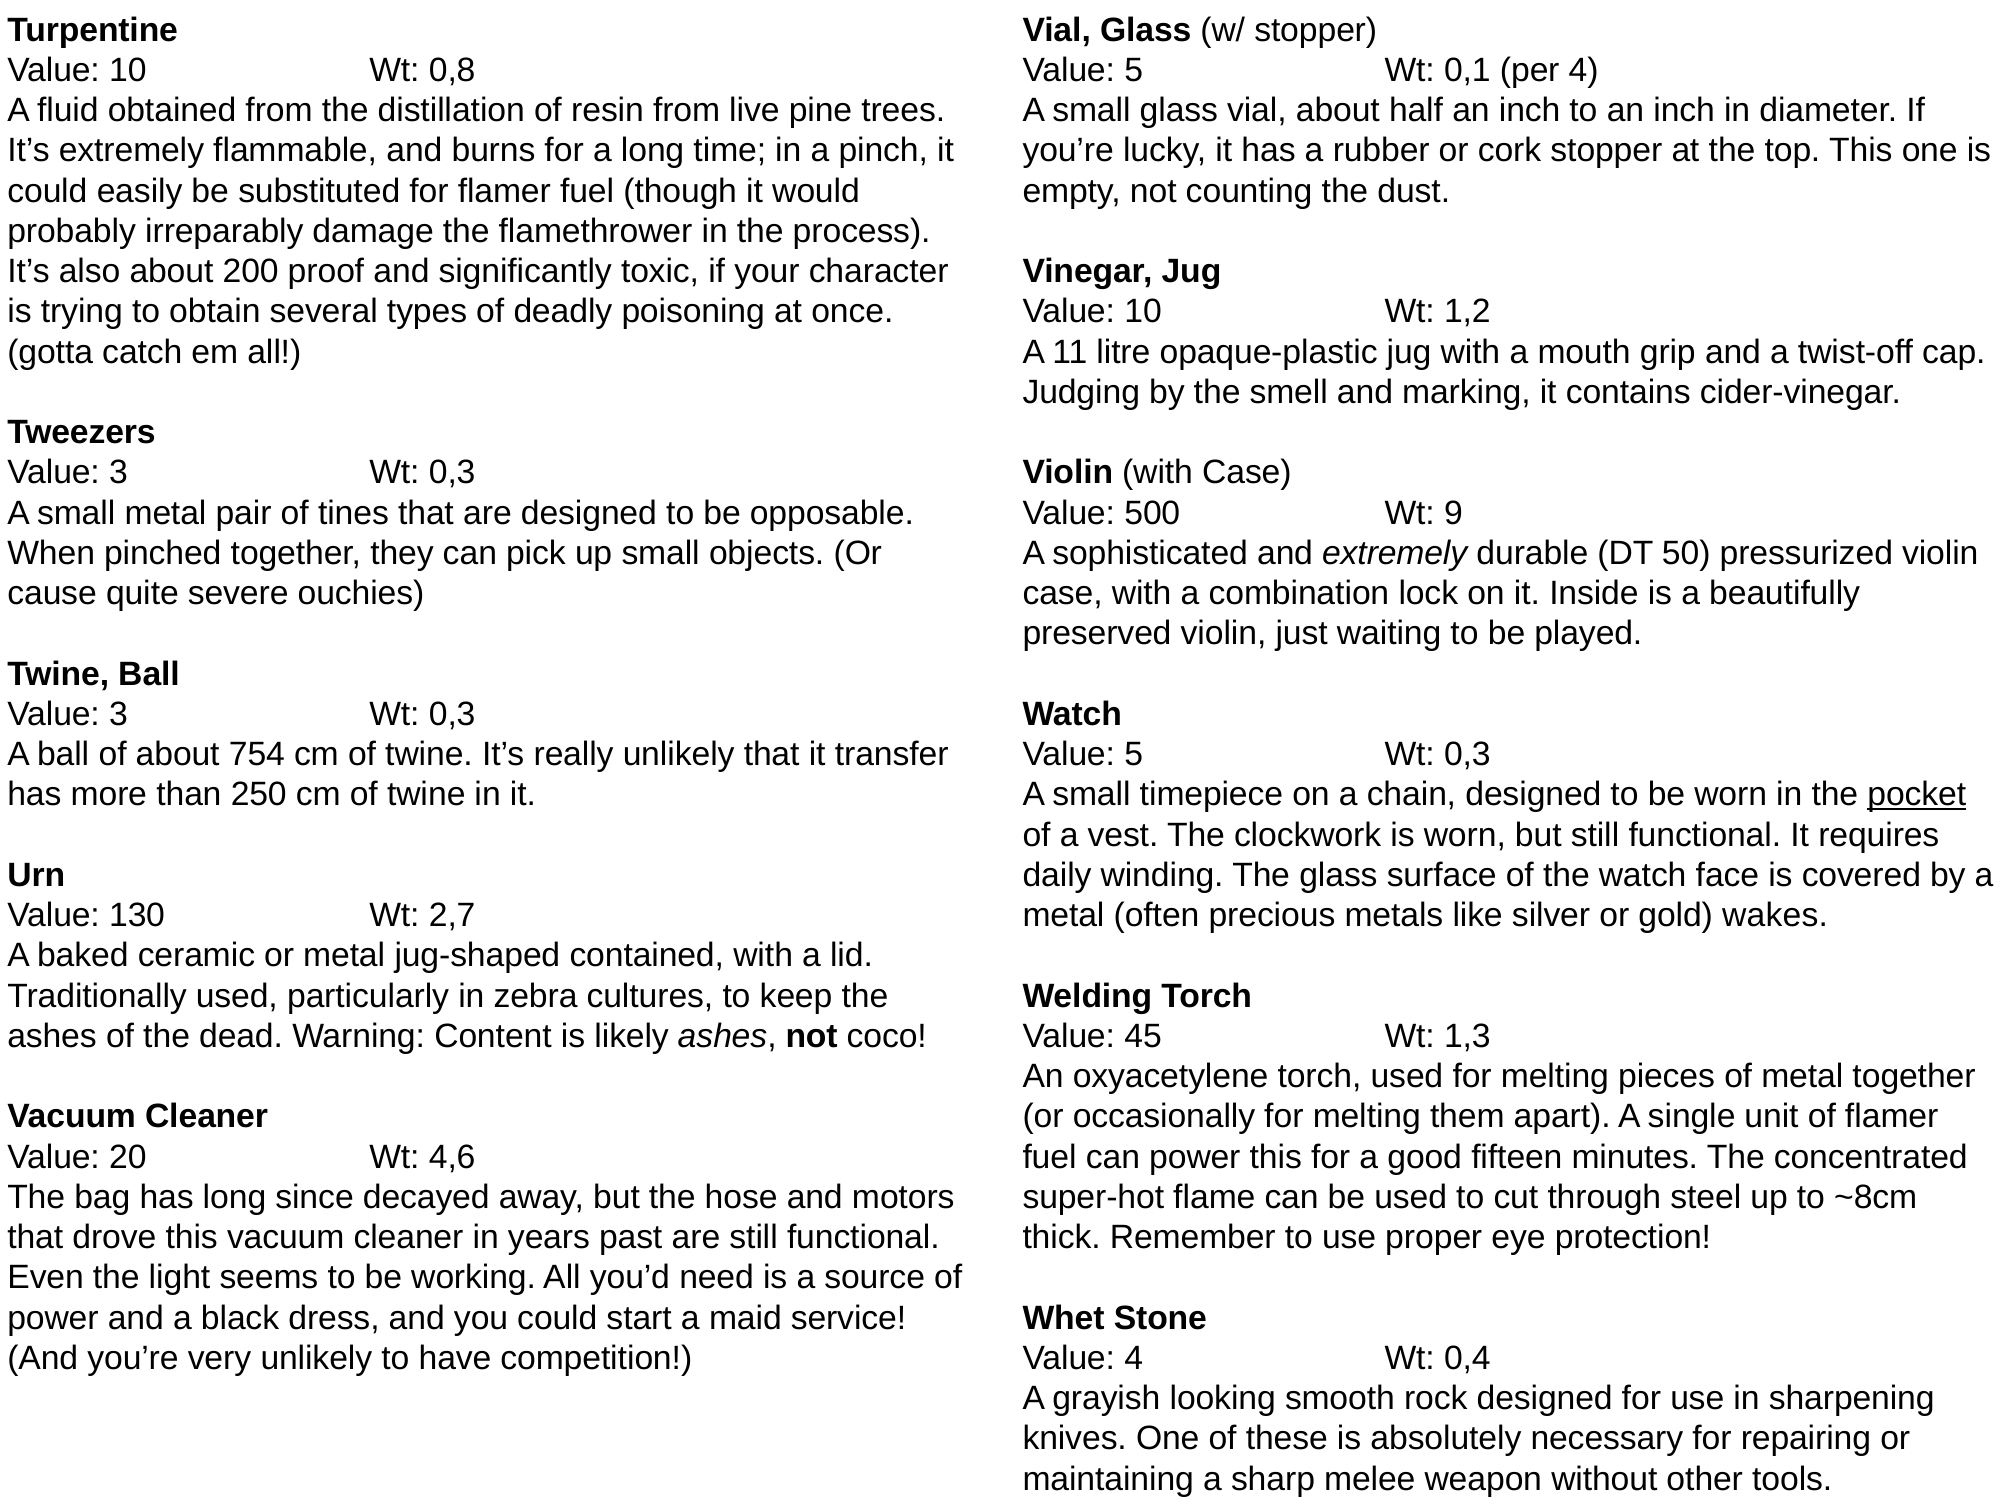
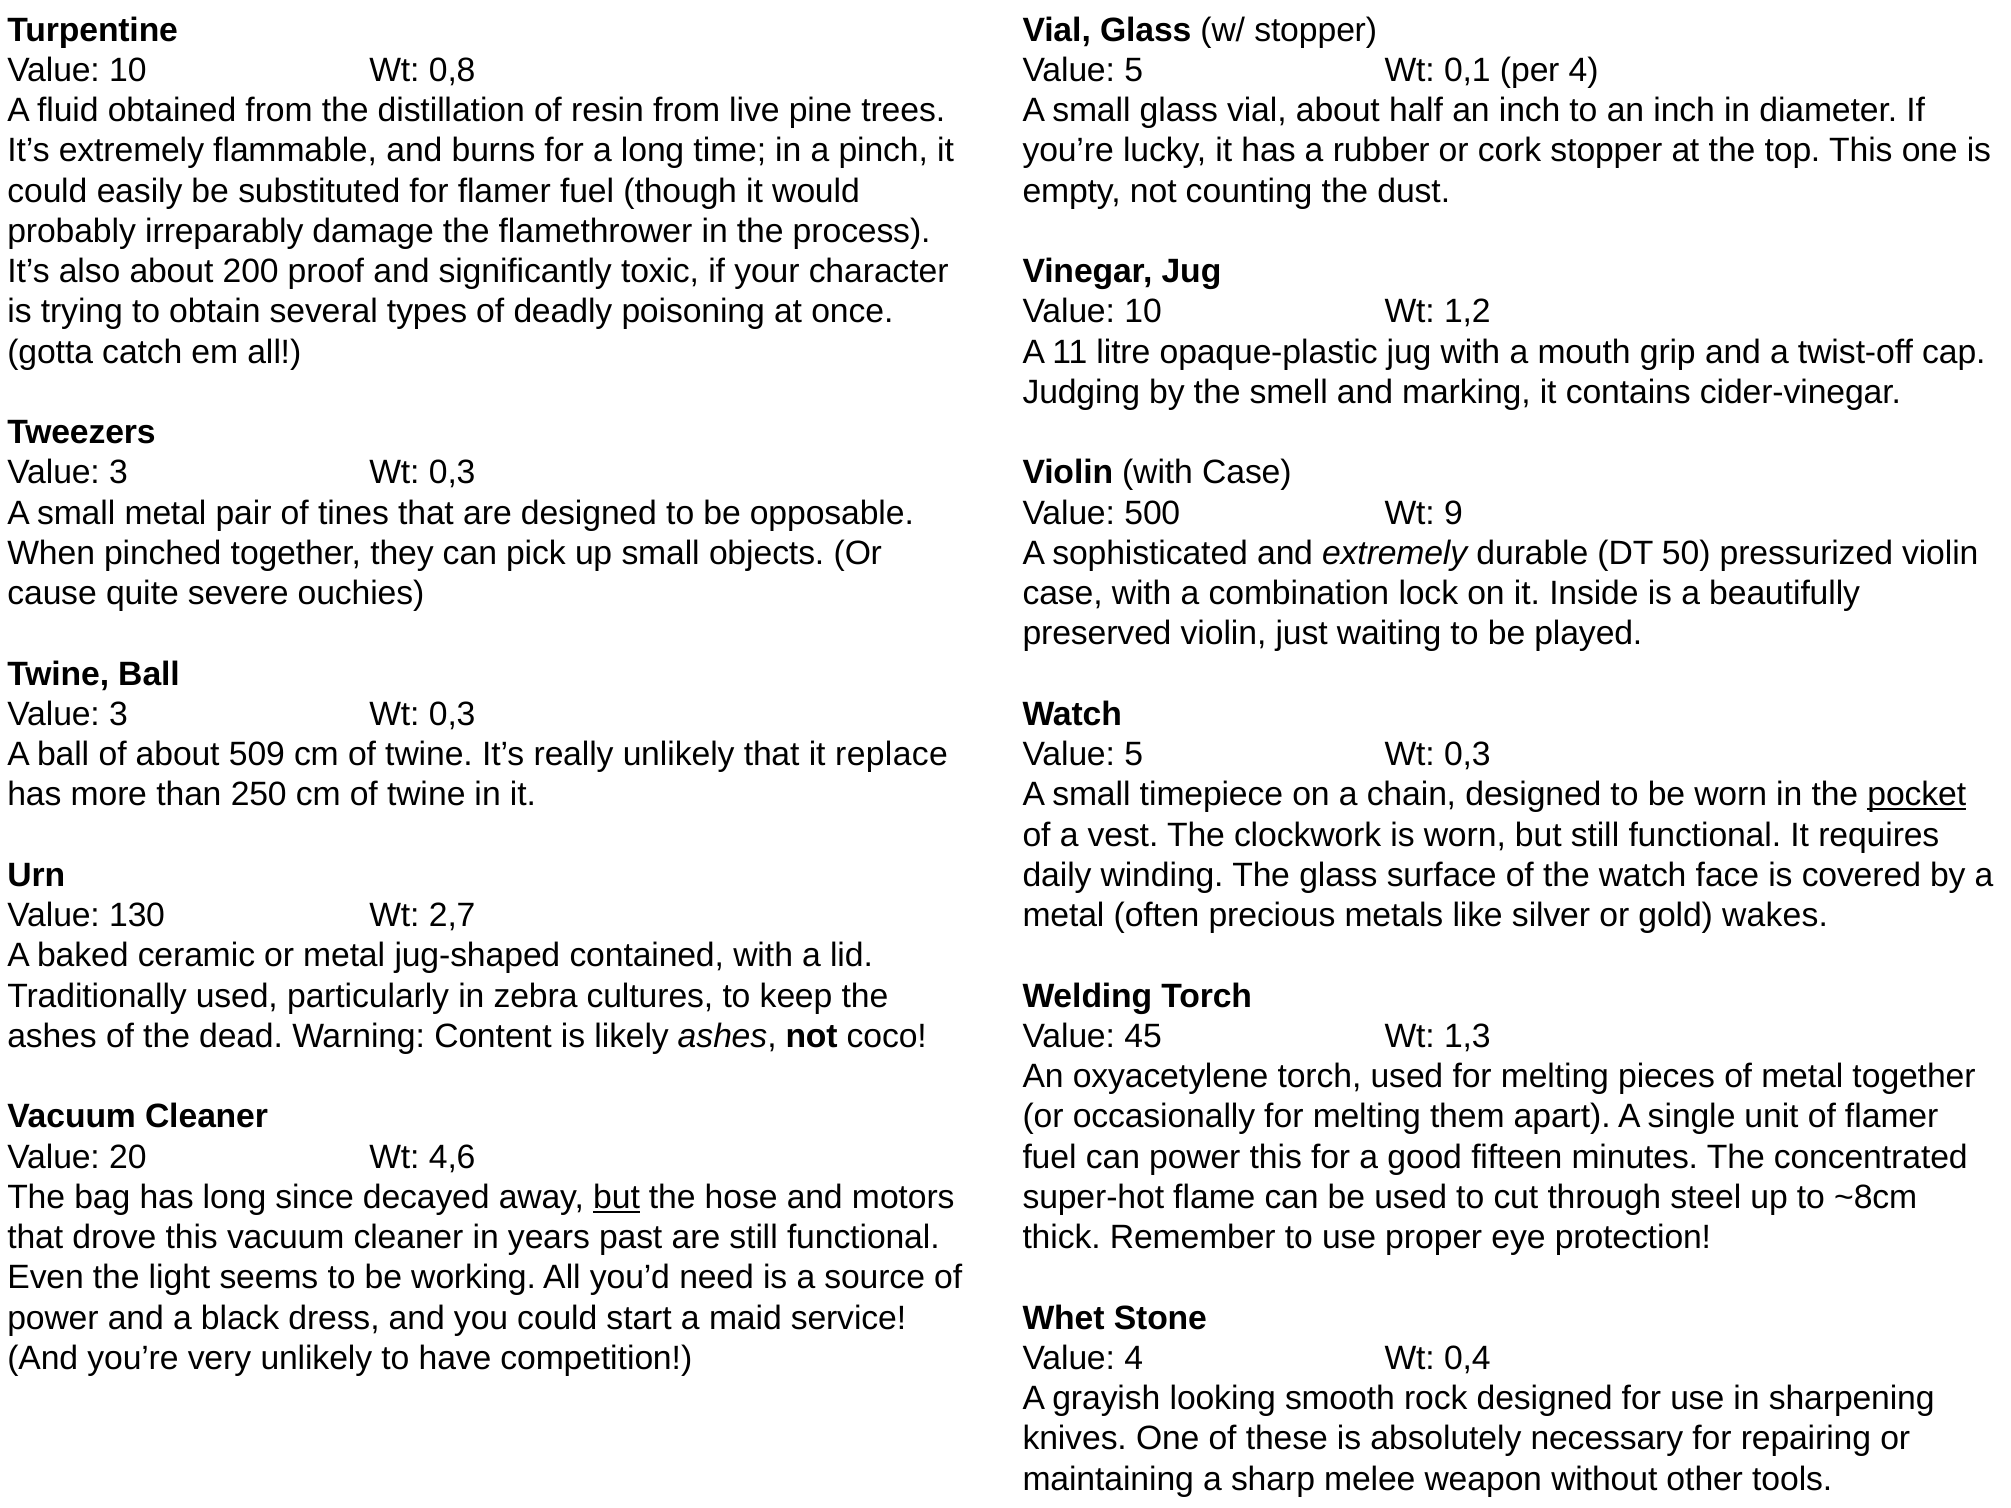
754: 754 -> 509
transfer: transfer -> replace
but at (616, 1197) underline: none -> present
